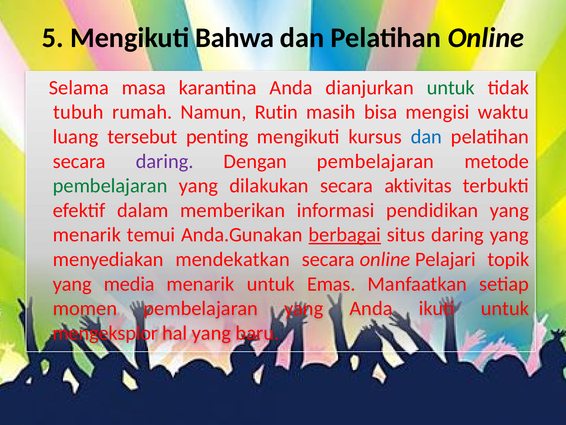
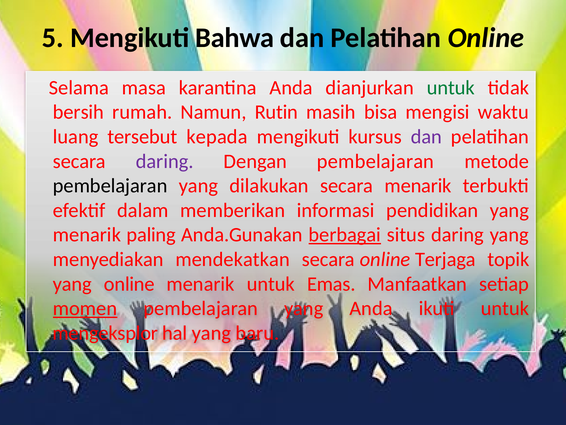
tubuh: tubuh -> bersih
penting: penting -> kepada
dan at (426, 137) colour: blue -> purple
pembelajaran at (110, 186) colour: green -> black
secara aktivitas: aktivitas -> menarik
temui: temui -> paling
Pelajari: Pelajari -> Terjaga
yang media: media -> online
momen underline: none -> present
